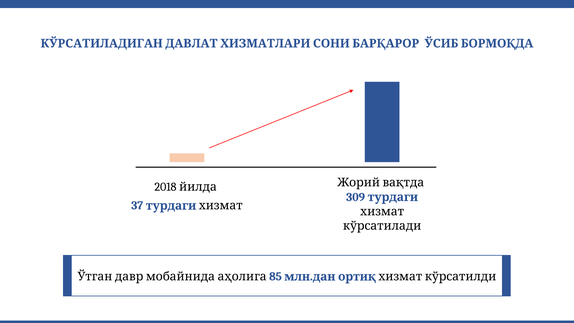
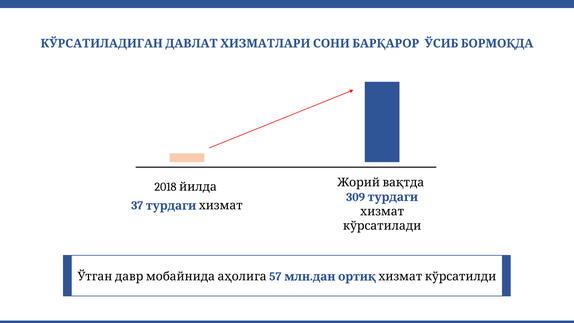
85: 85 -> 57
